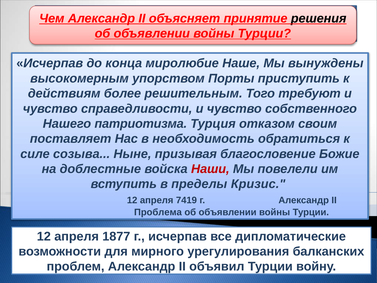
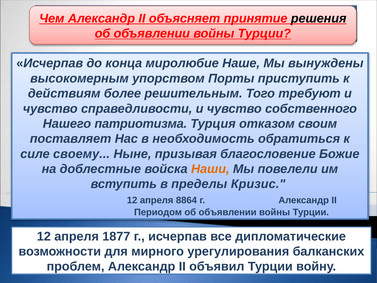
созыва: созыва -> своему
Наши colour: red -> orange
7419: 7419 -> 8864
Проблема: Проблема -> Периодом
